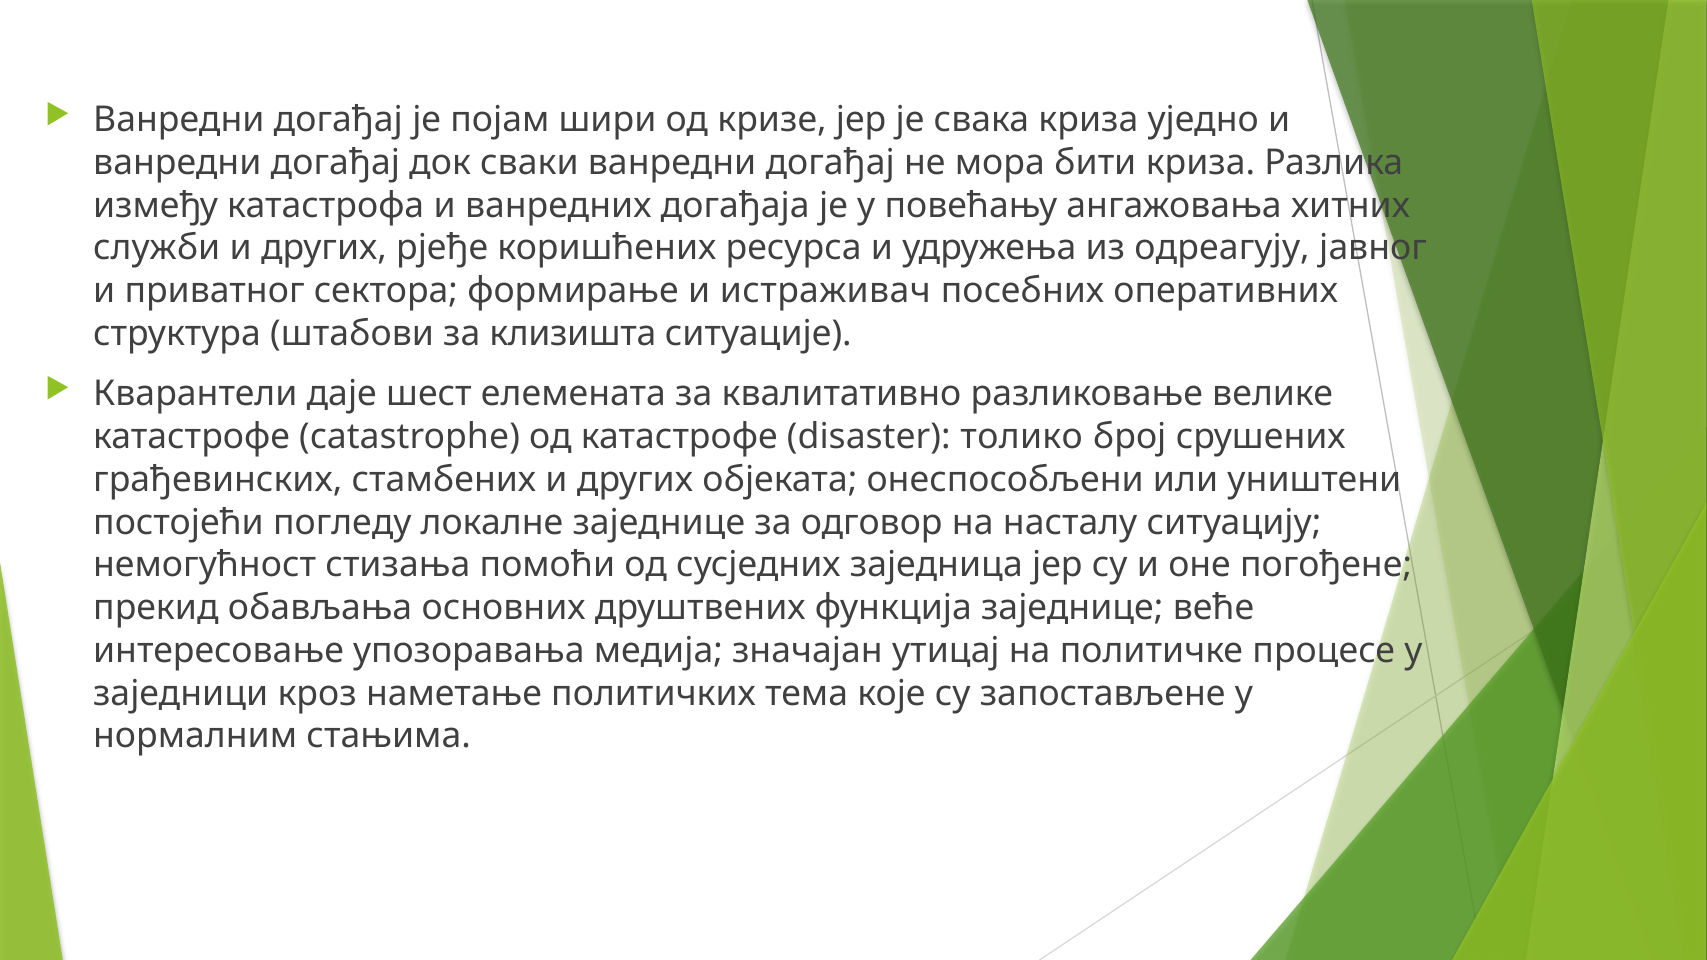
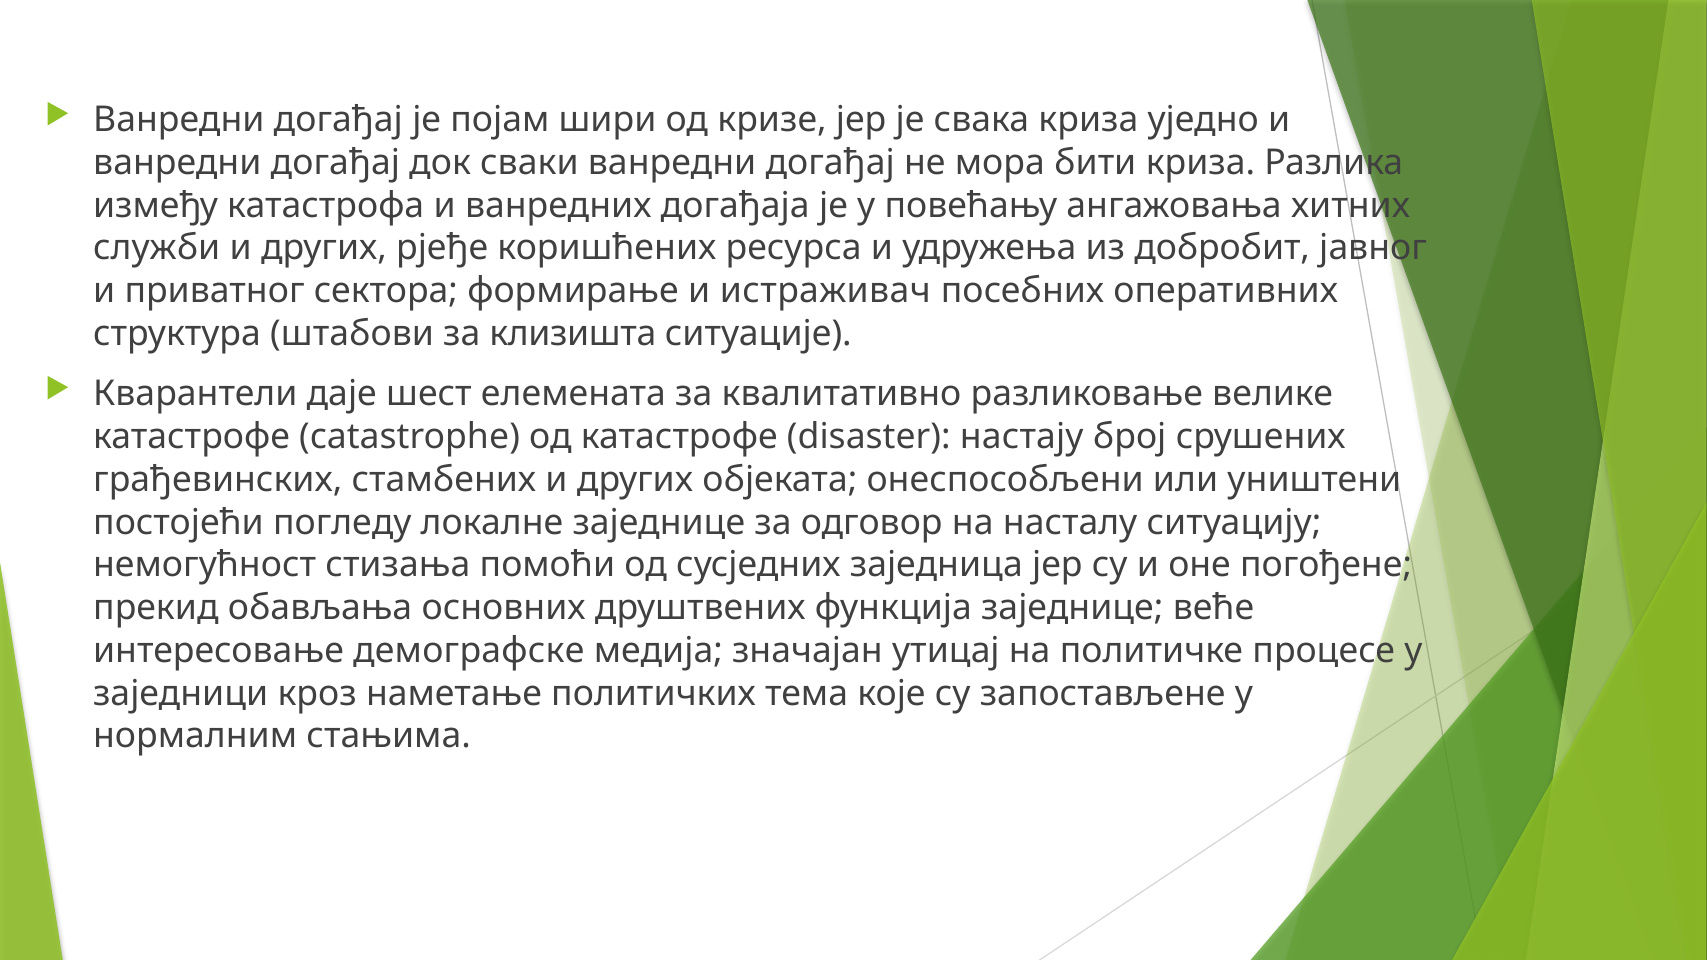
одреагују: одреагују -> добробит
толико: толико -> настају
упозоравања: упозоравања -> демографске
